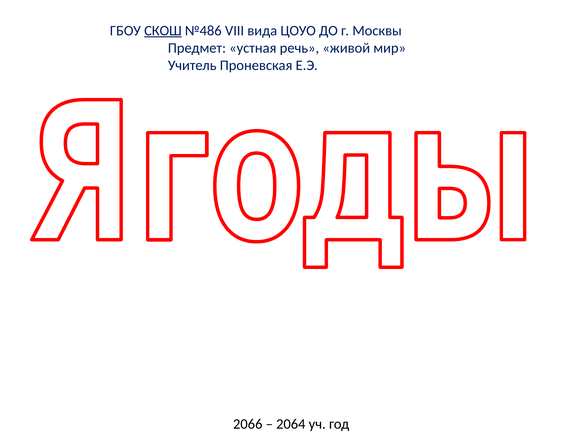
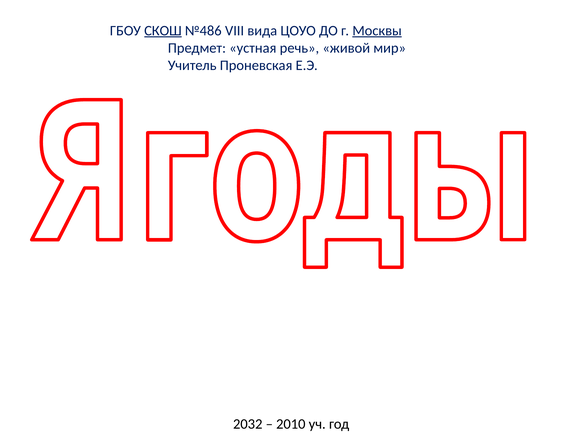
Москвы underline: none -> present
2066: 2066 -> 2032
2064: 2064 -> 2010
